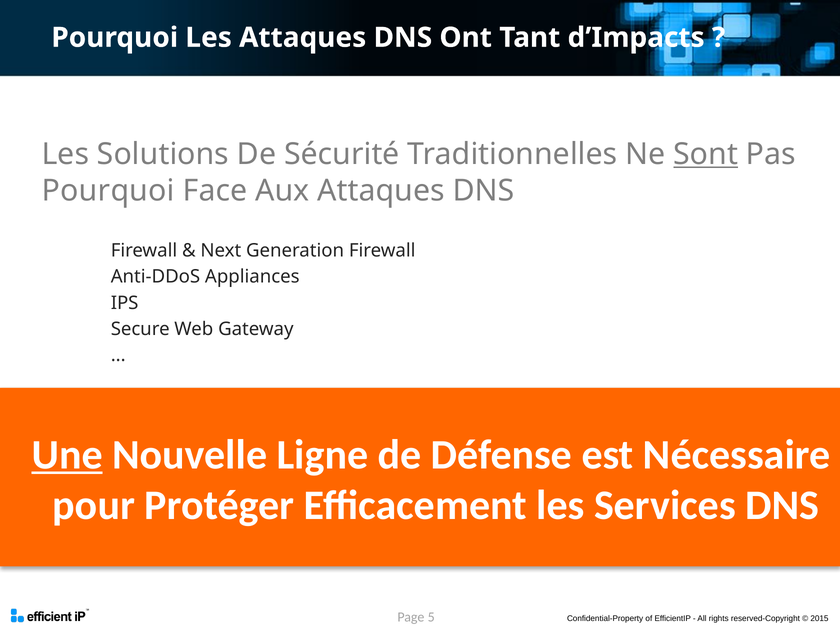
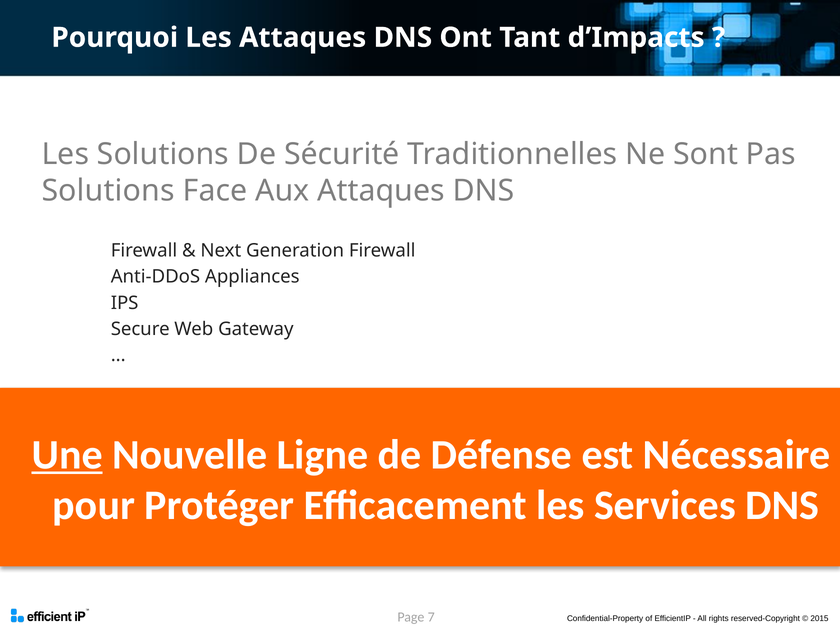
Sont underline: present -> none
Pourquoi at (108, 191): Pourquoi -> Solutions
5: 5 -> 7
